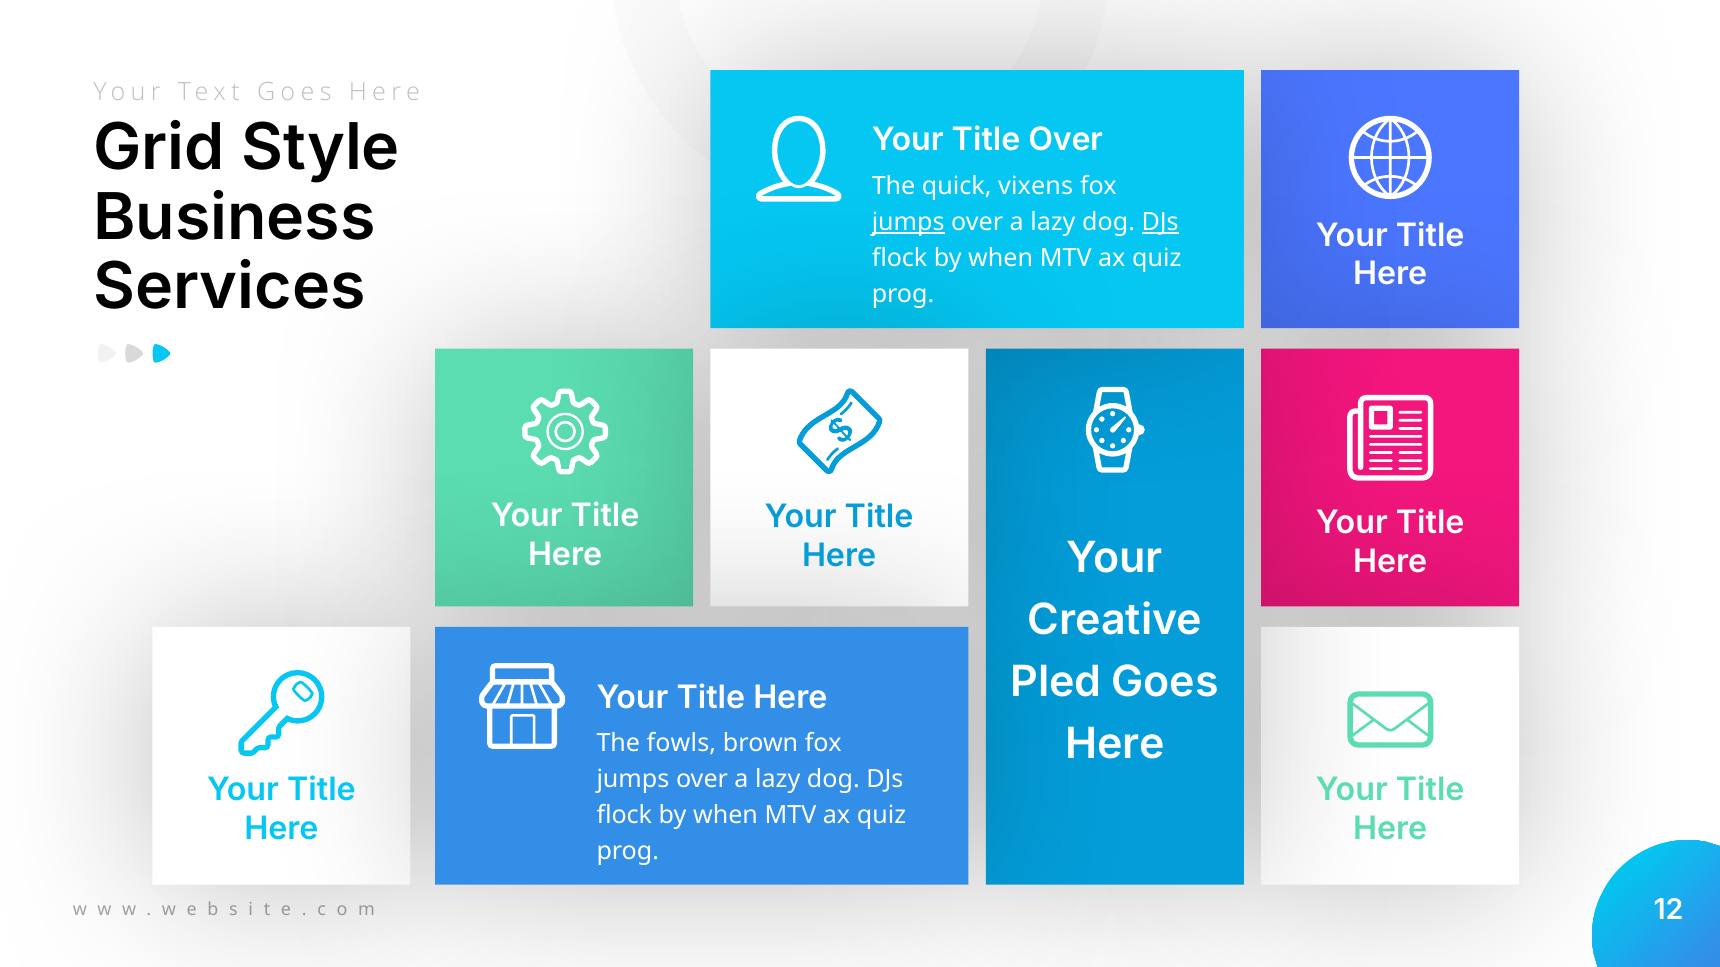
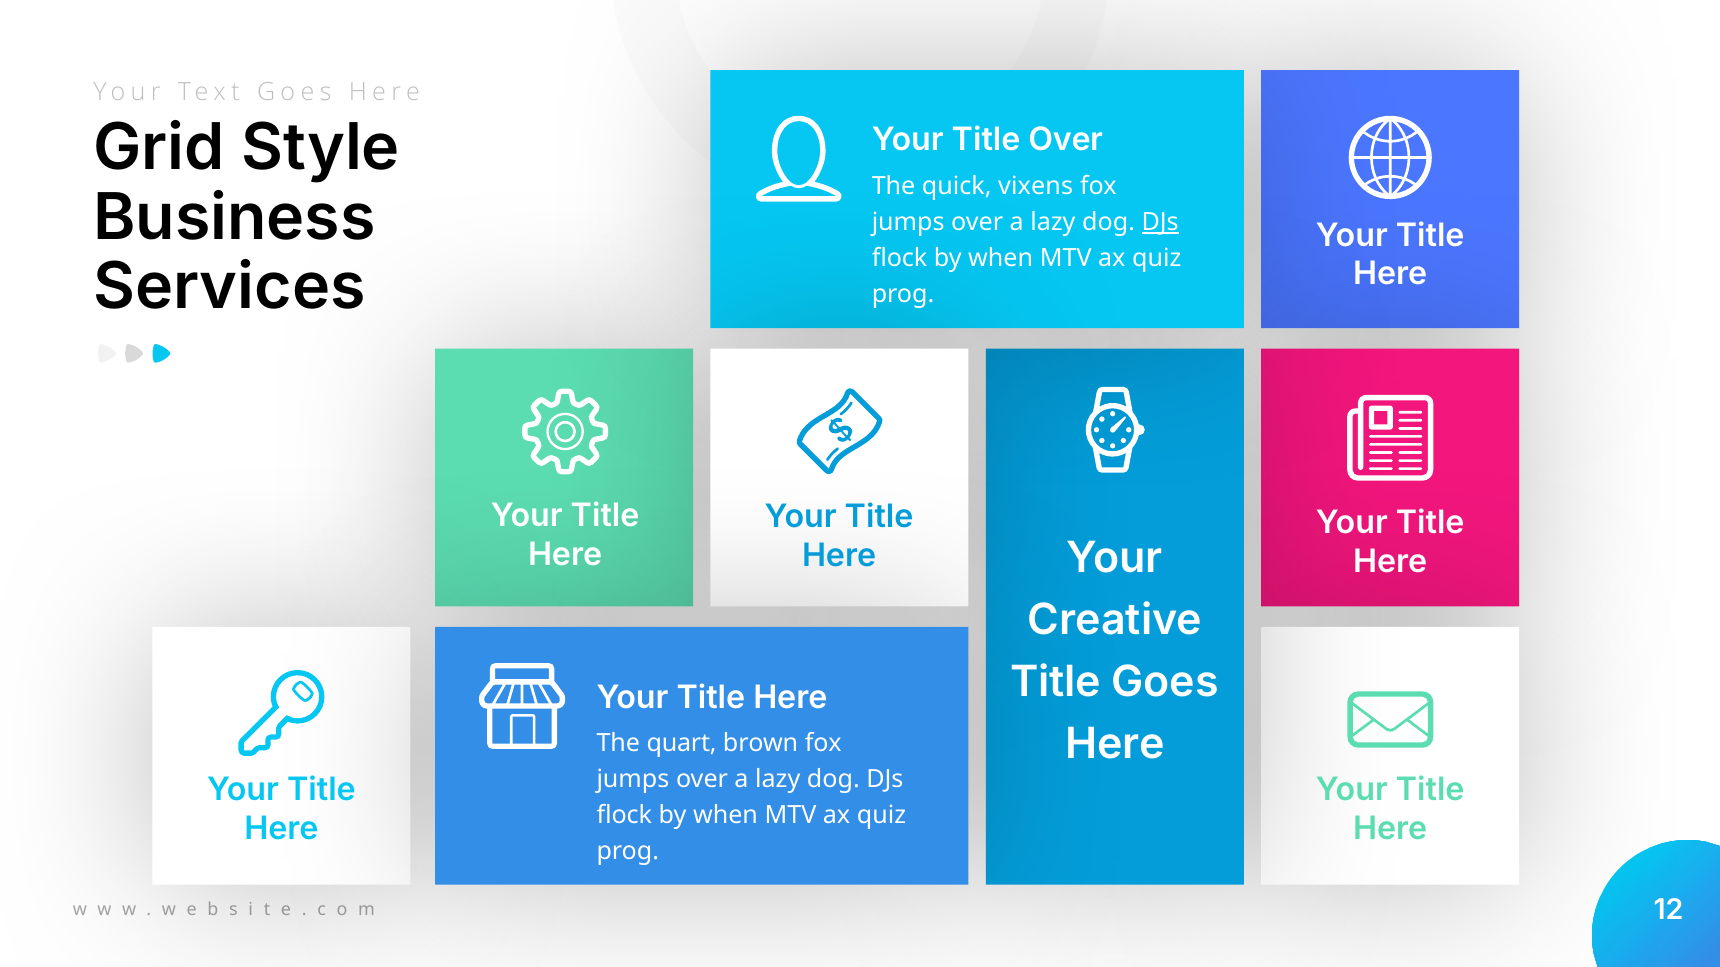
jumps at (908, 222) underline: present -> none
Pled at (1056, 682): Pled -> Title
fowls: fowls -> quart
